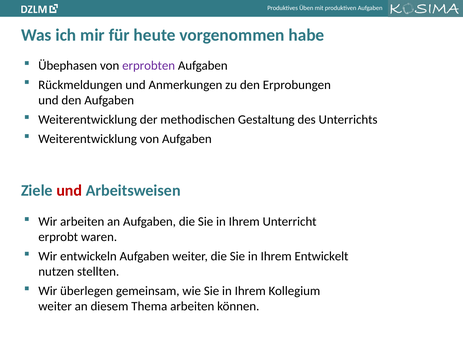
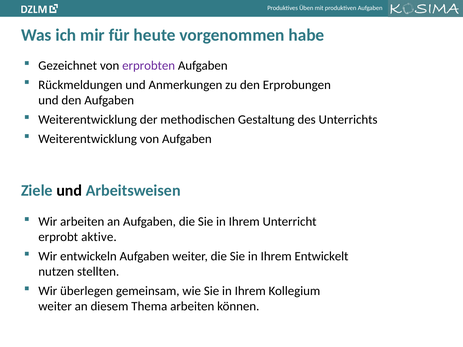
Übephasen: Übephasen -> Gezeichnet
und at (69, 191) colour: red -> black
waren: waren -> aktive
